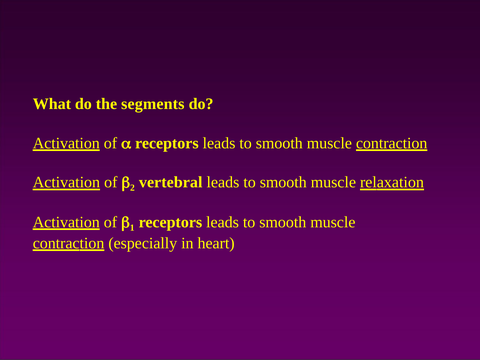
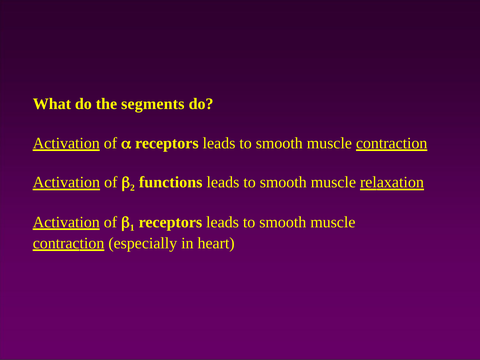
vertebral: vertebral -> functions
